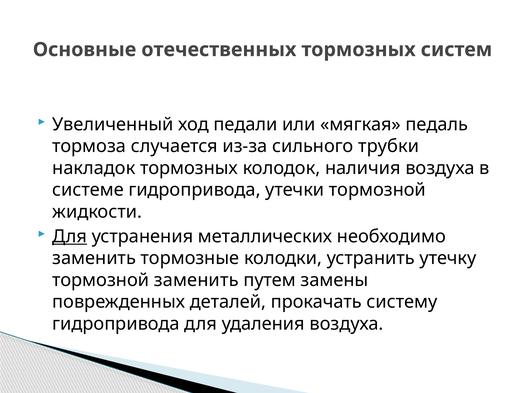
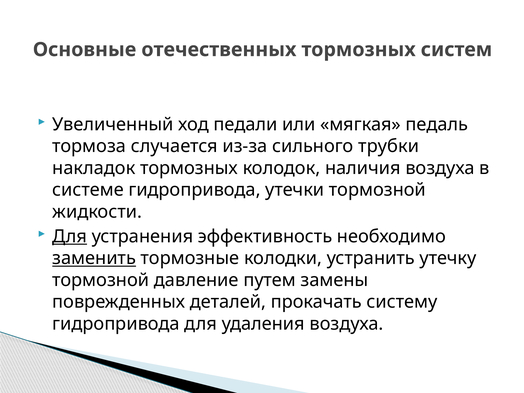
металлических: металлических -> эффективность
заменить at (94, 258) underline: none -> present
тормозной заменить: заменить -> давление
